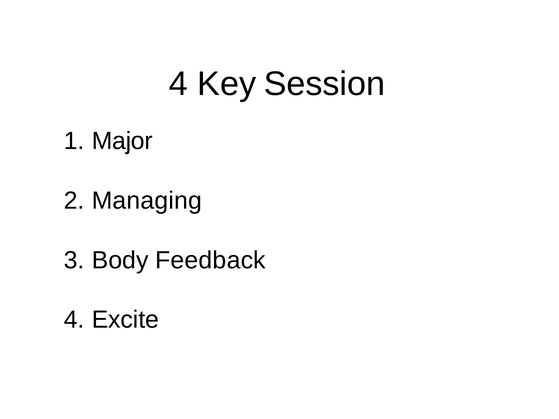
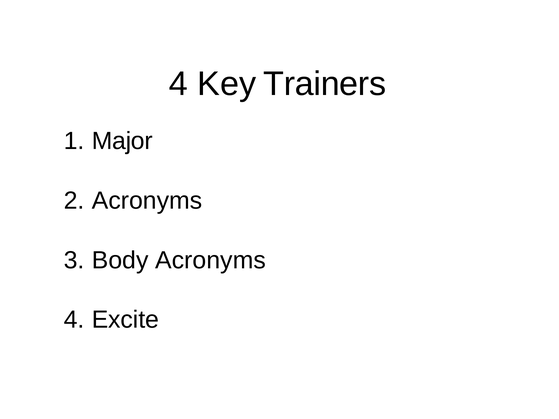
Session: Session -> Trainers
Managing at (147, 201): Managing -> Acronyms
Body Feedback: Feedback -> Acronyms
